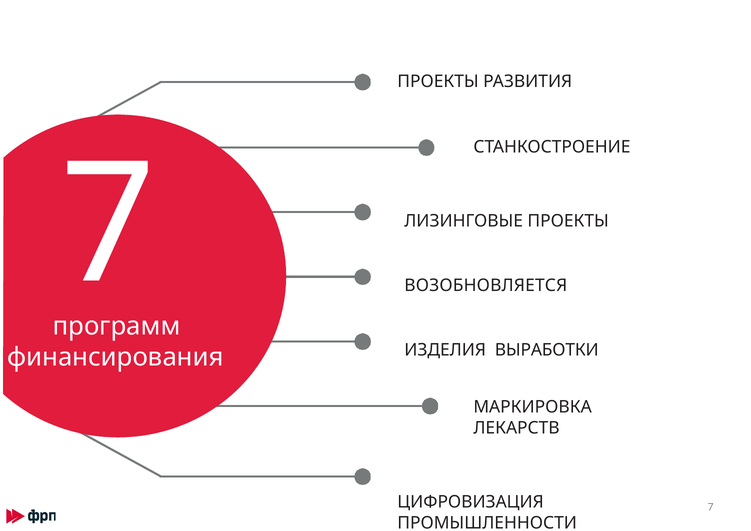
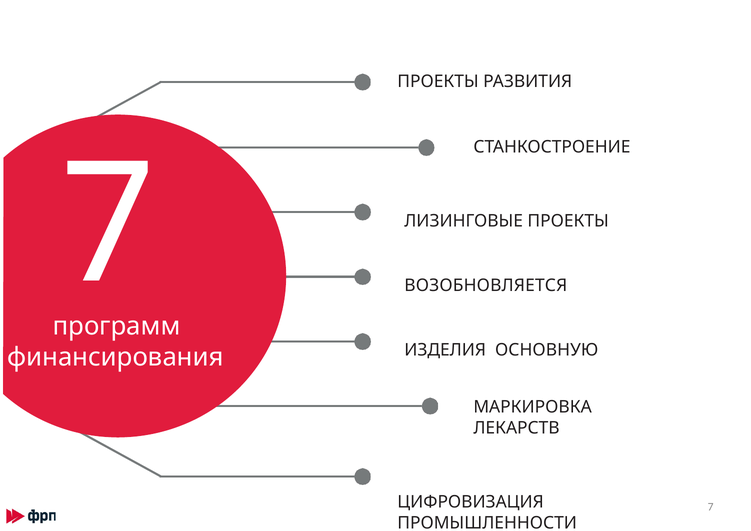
ВЫРАБОТКИ: ВЫРАБОТКИ -> ОСНОВНУЮ
